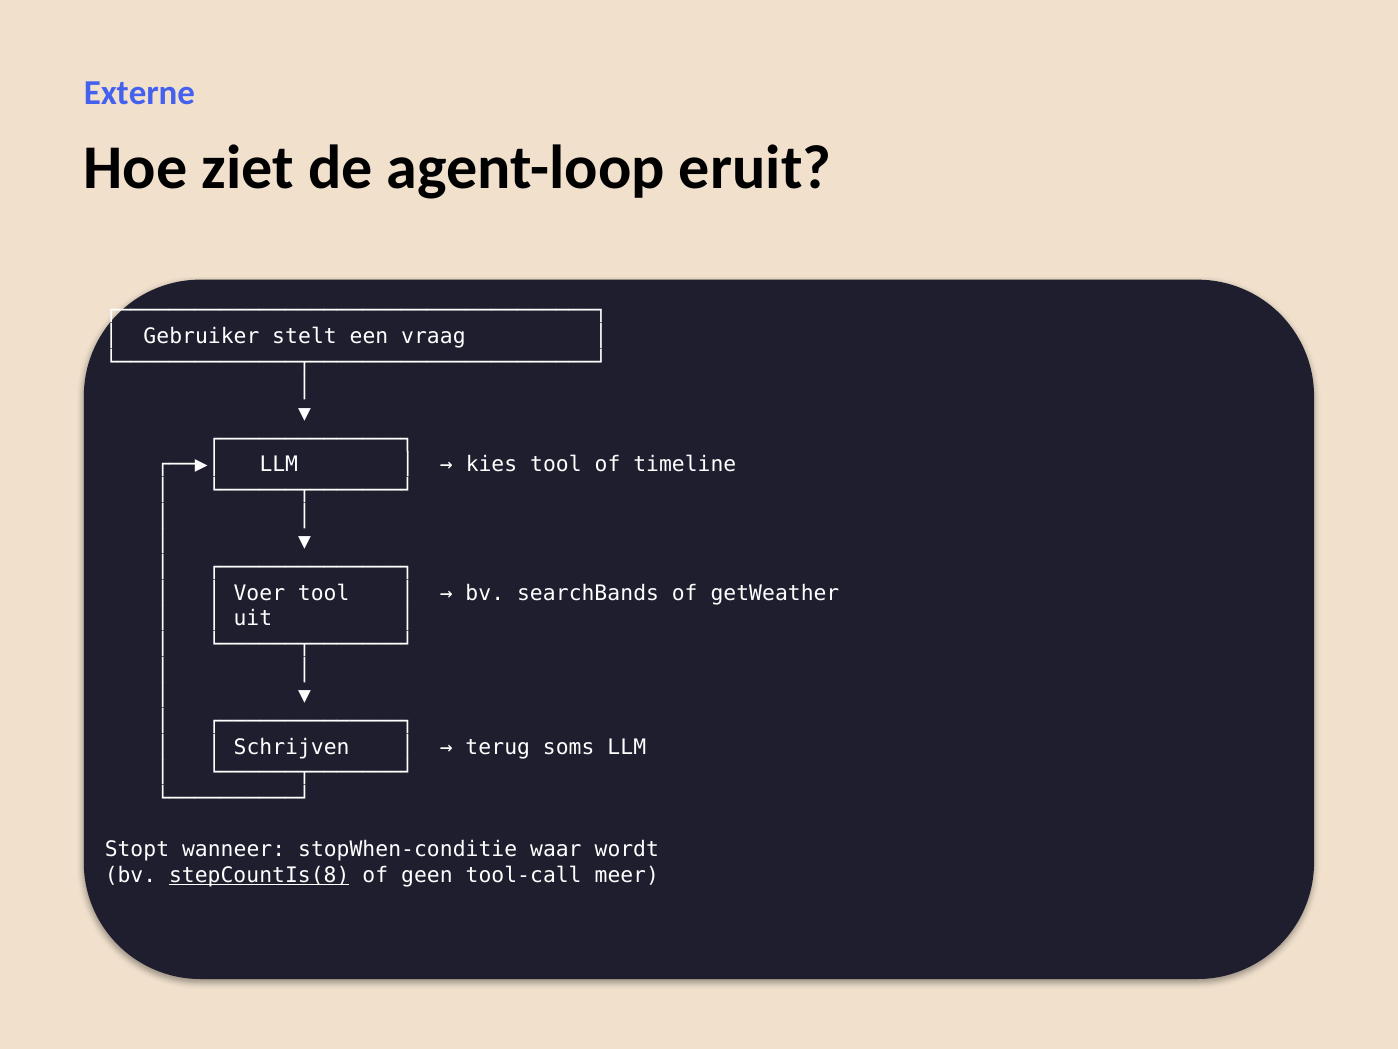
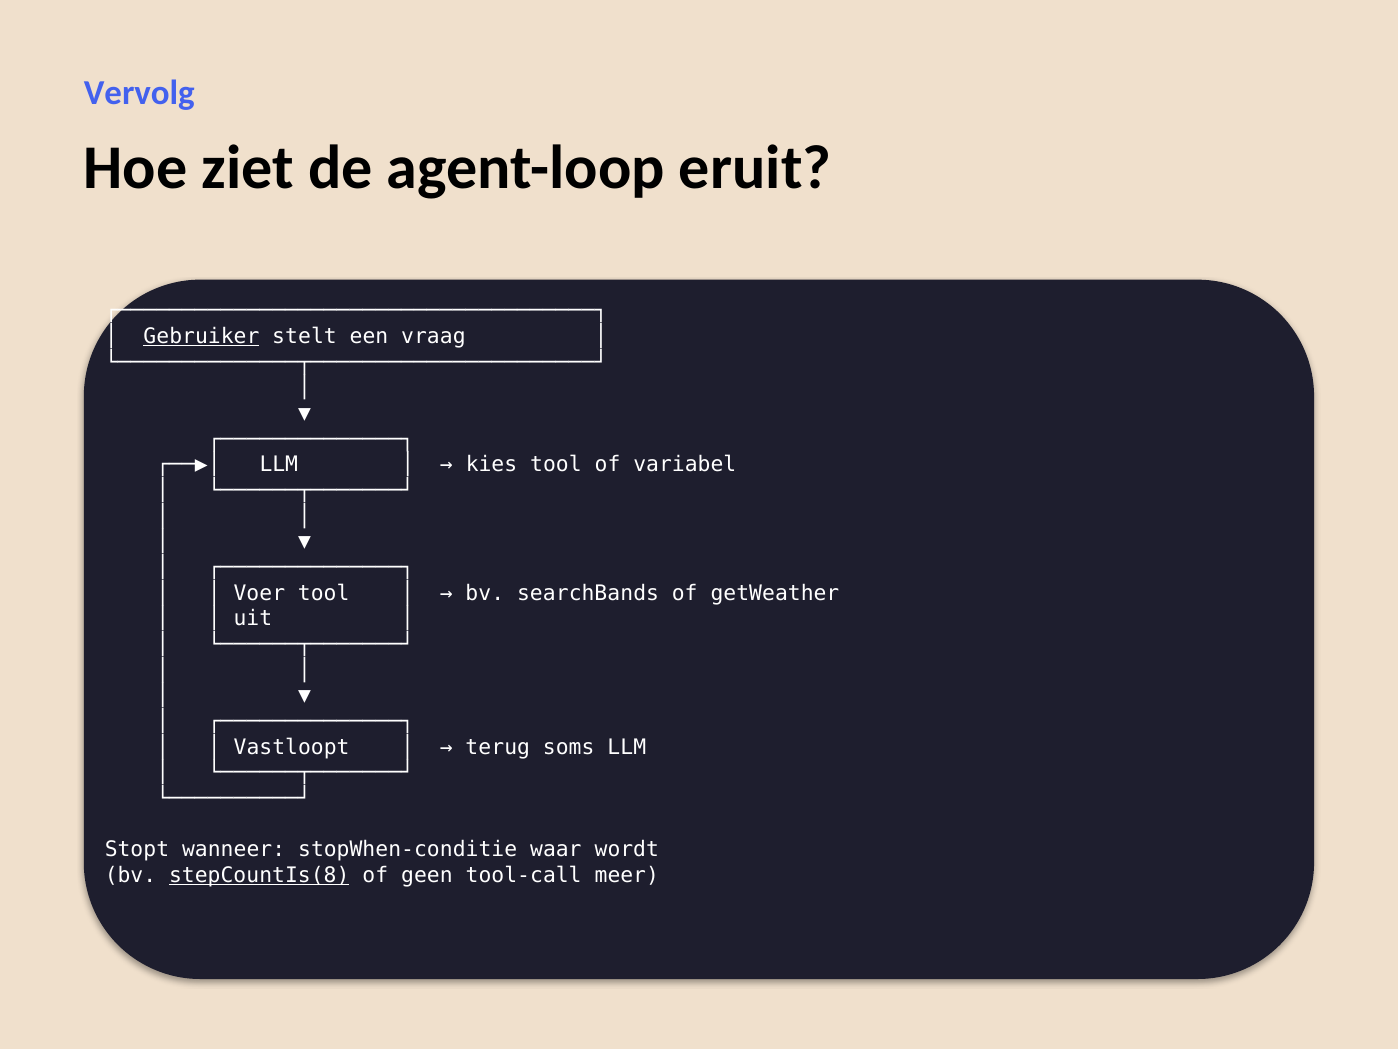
Externe: Externe -> Vervolg
Gebruiker underline: none -> present
timeline: timeline -> variabel
Schrijven: Schrijven -> Vastloopt
